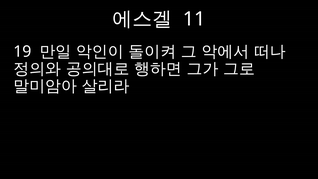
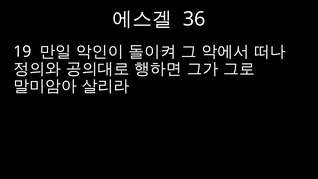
11: 11 -> 36
